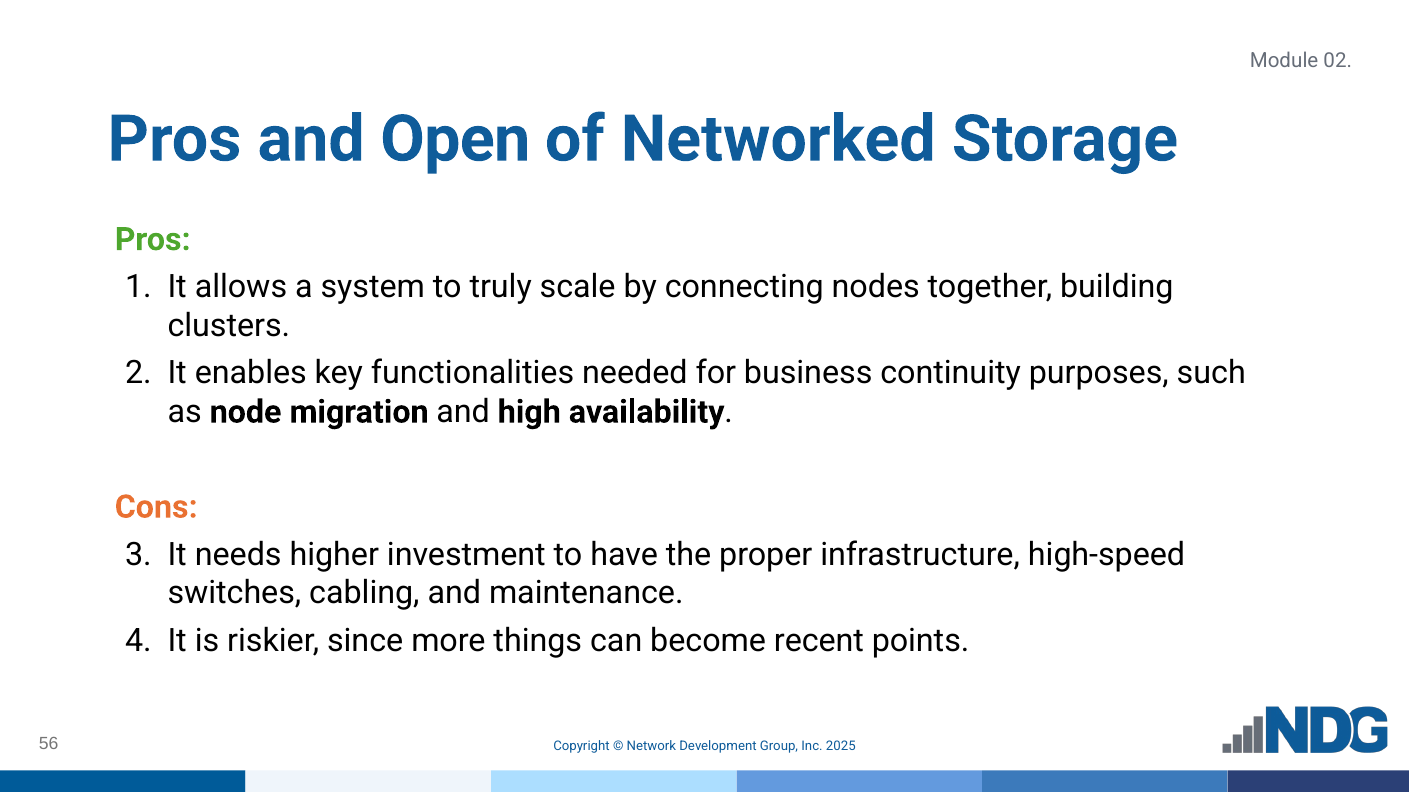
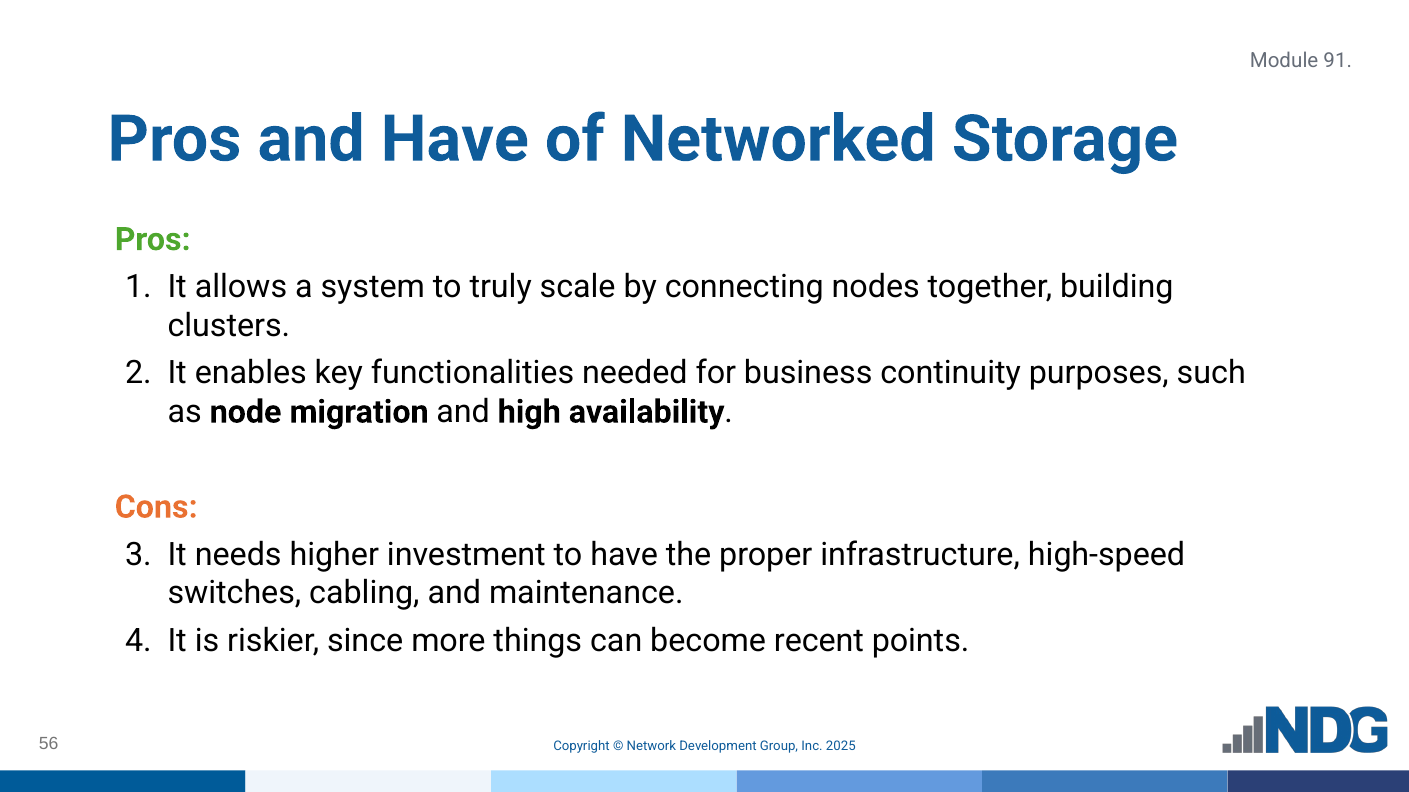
02: 02 -> 91
and Open: Open -> Have
